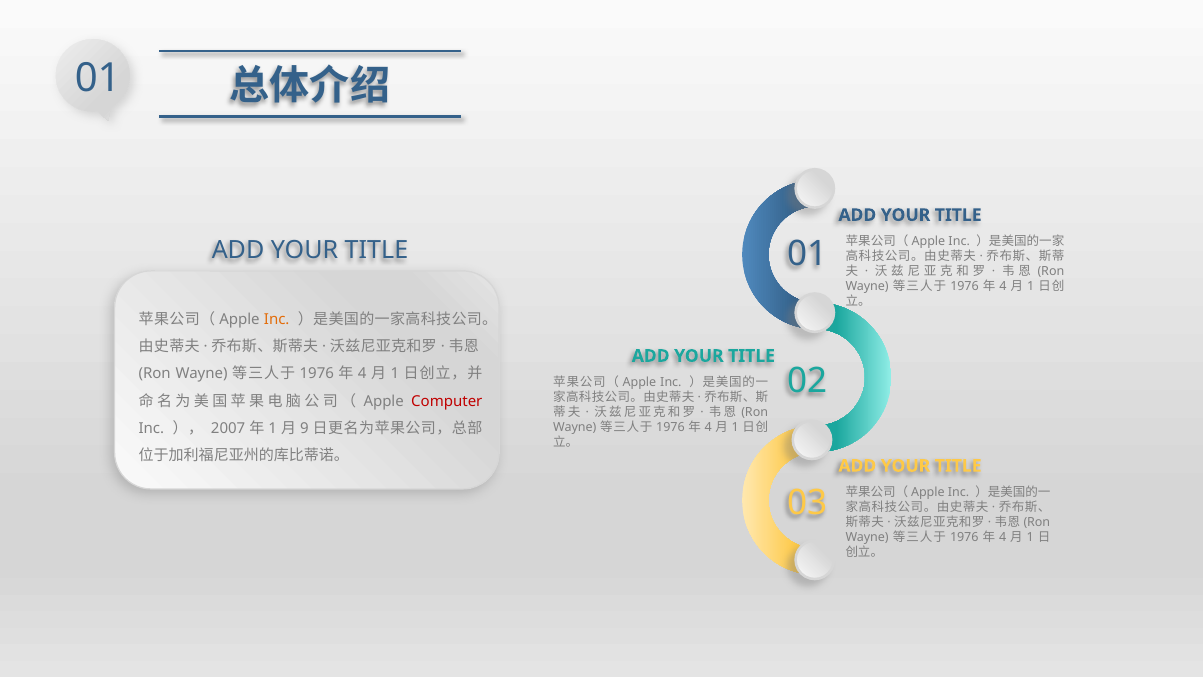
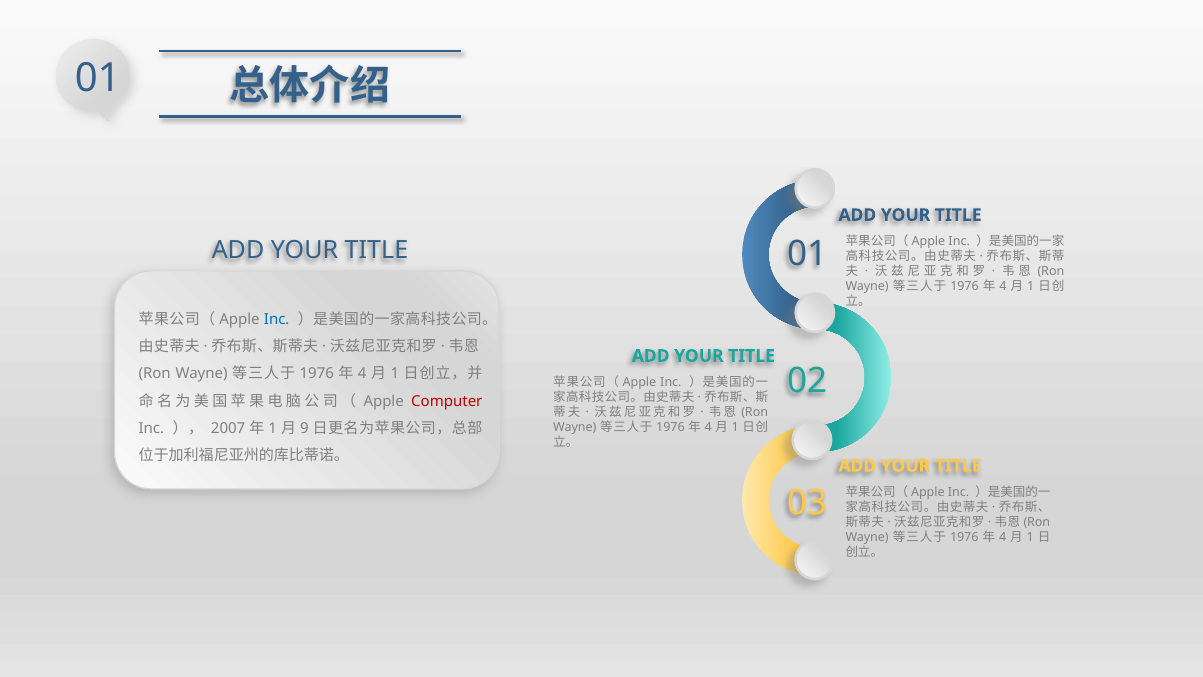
Inc at (277, 320) colour: orange -> blue
